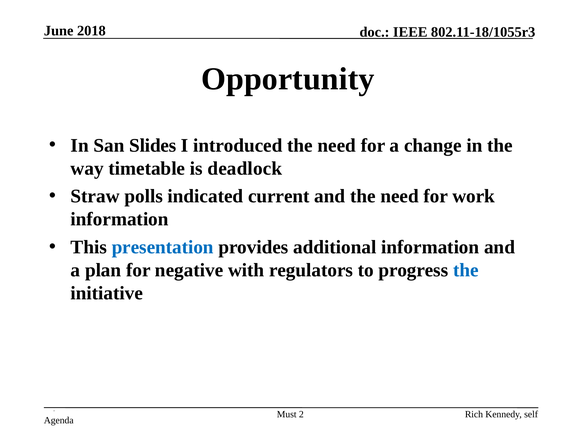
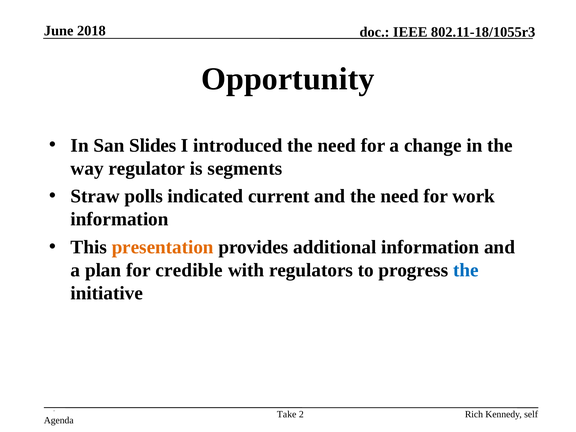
timetable: timetable -> regulator
deadlock: deadlock -> segments
presentation colour: blue -> orange
negative: negative -> credible
Must: Must -> Take
